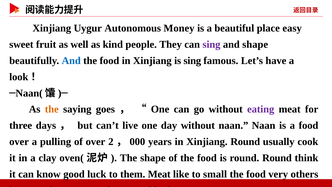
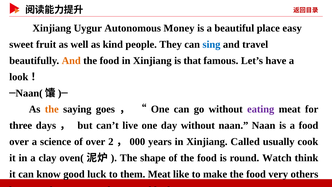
sing at (211, 44) colour: purple -> blue
and shape: shape -> travel
And at (71, 61) colour: blue -> orange
is sing: sing -> that
pulling: pulling -> science
Xinjiang Round: Round -> Called
round Round: Round -> Watch
small: small -> make
